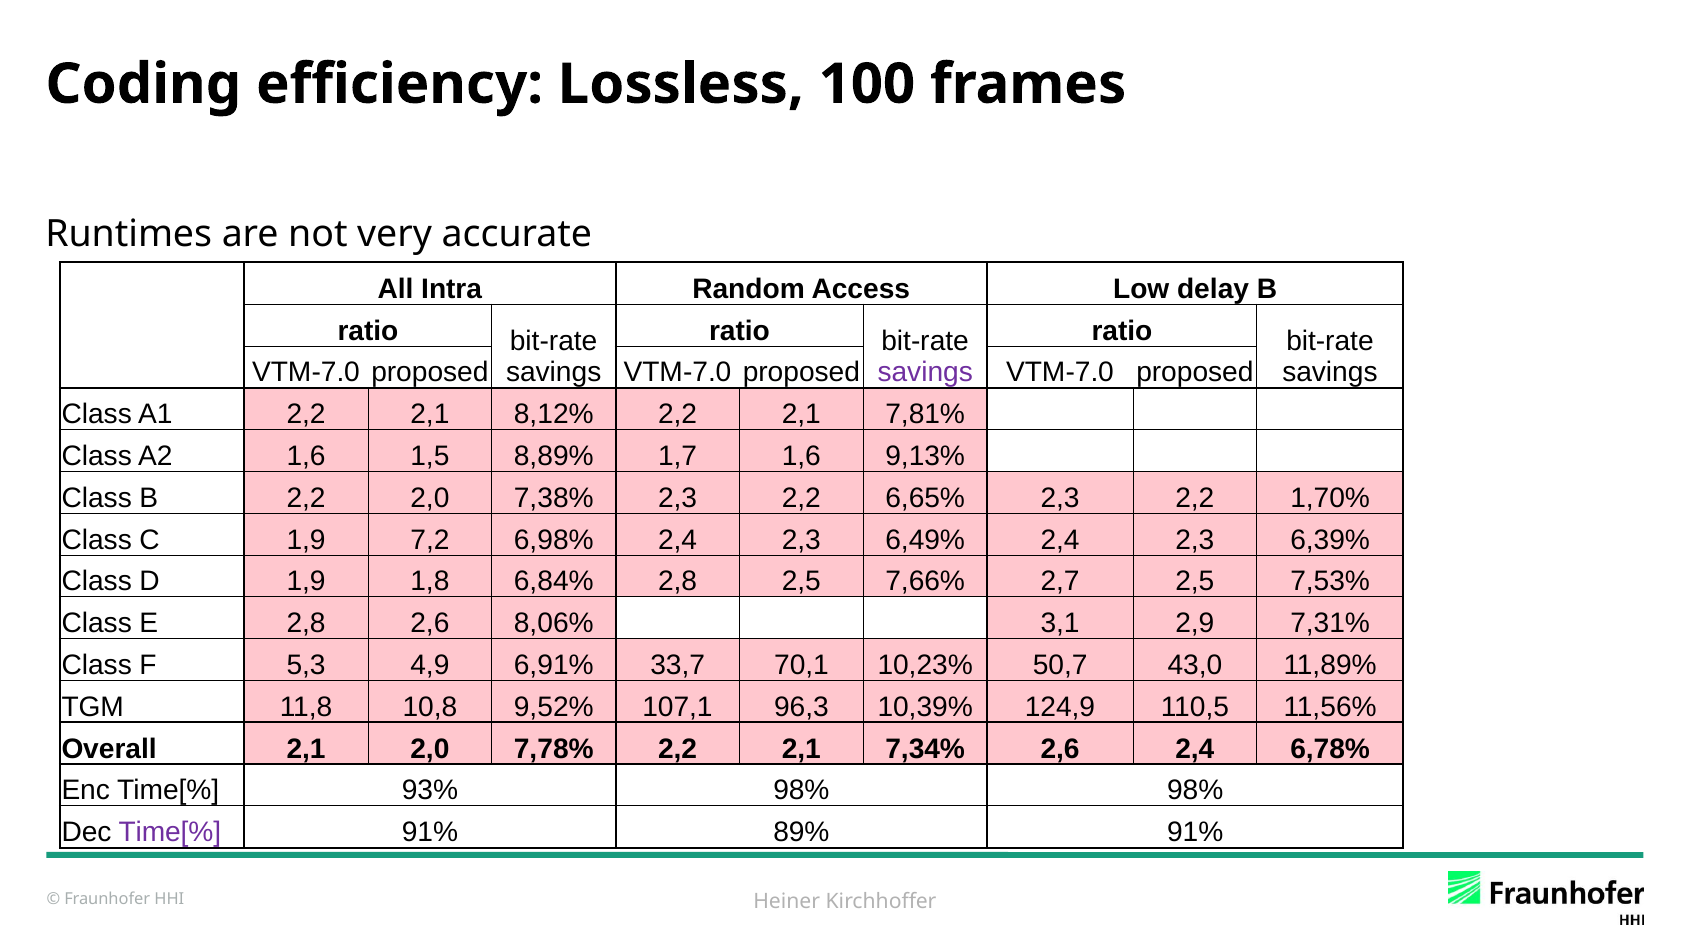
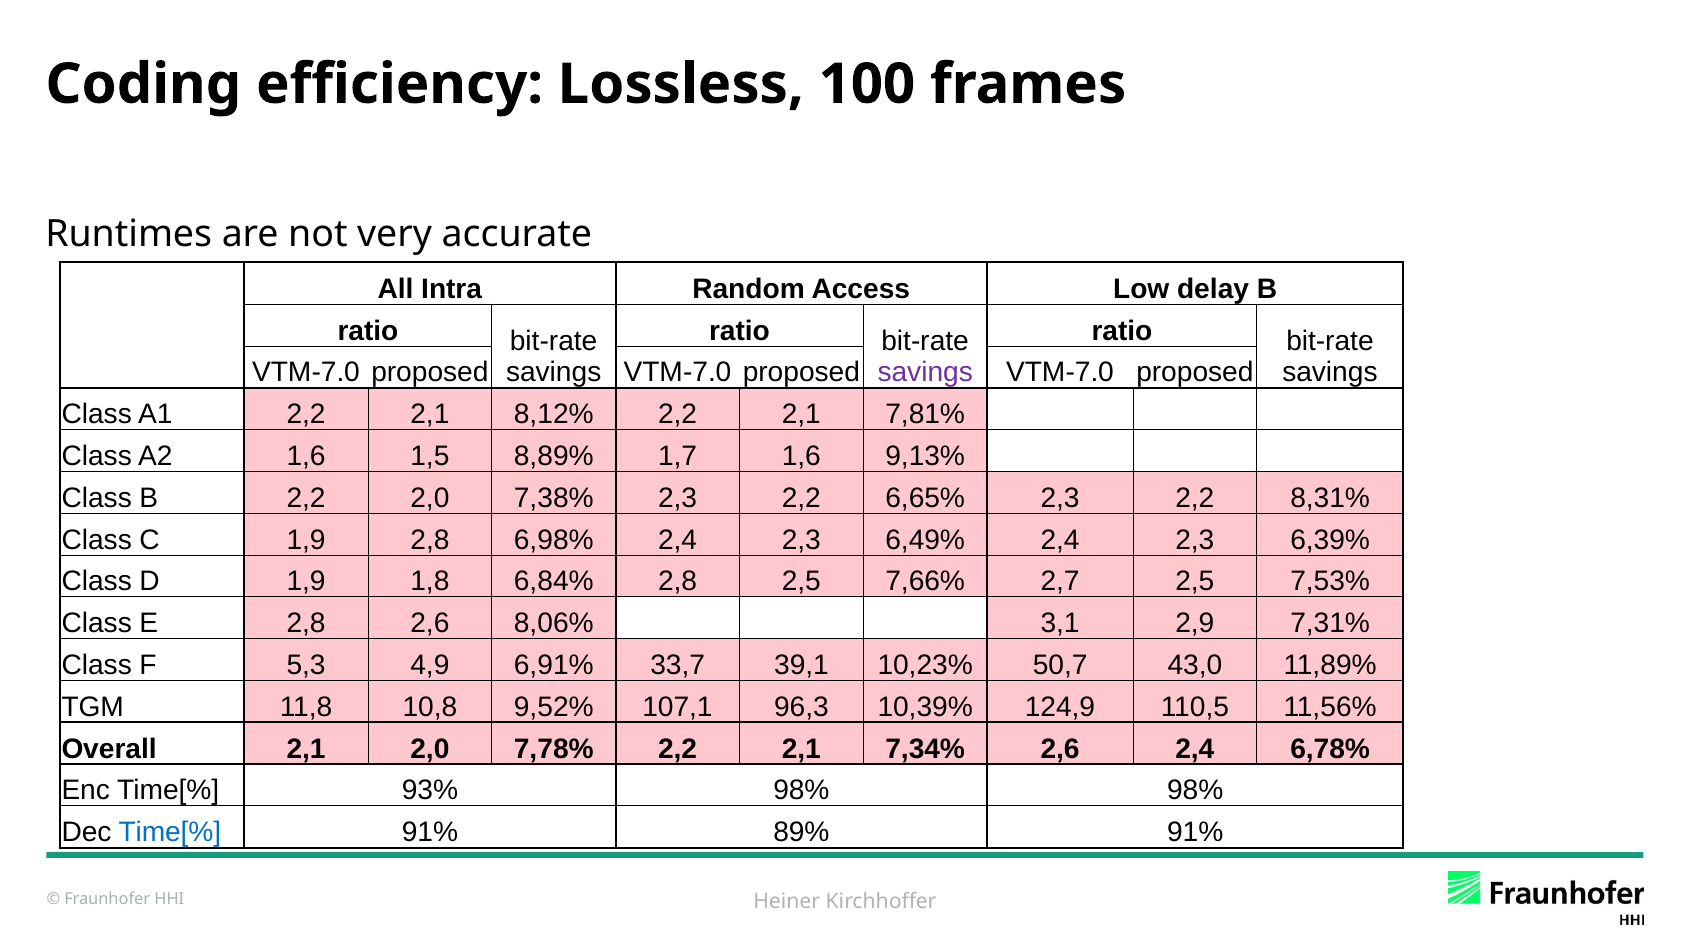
1,70%: 1,70% -> 8,31%
1,9 7,2: 7,2 -> 2,8
70,1: 70,1 -> 39,1
Time[% at (170, 832) colour: purple -> blue
